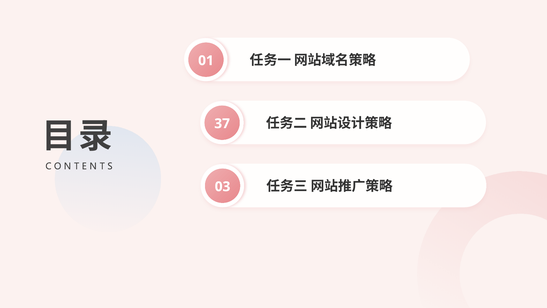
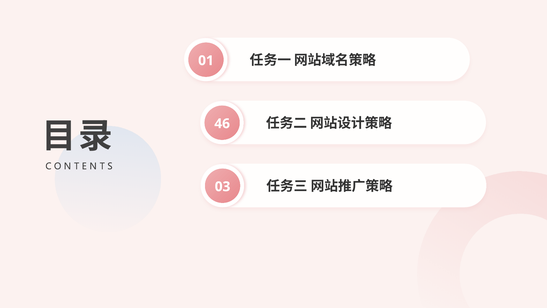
37: 37 -> 46
